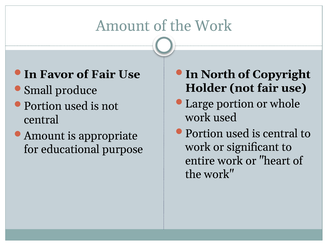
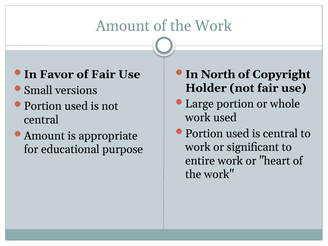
produce: produce -> versions
